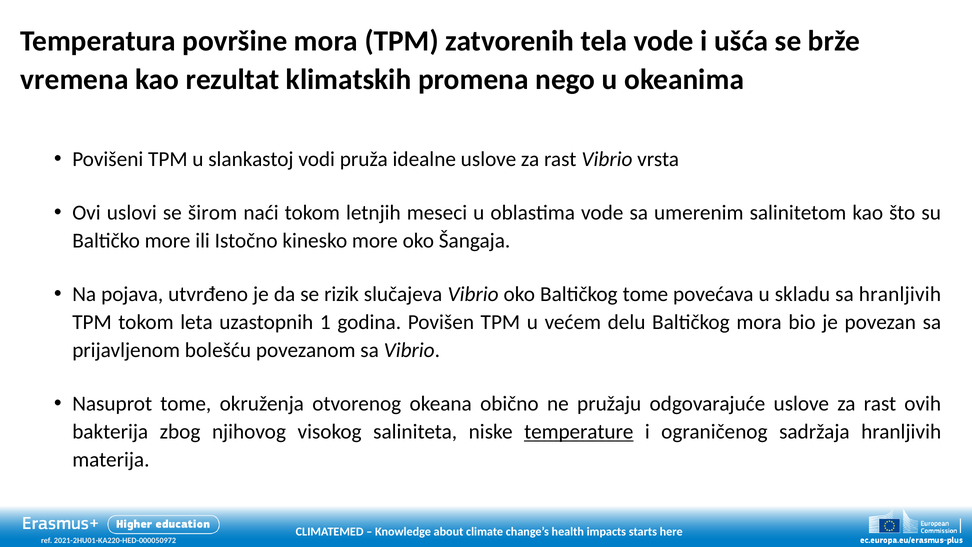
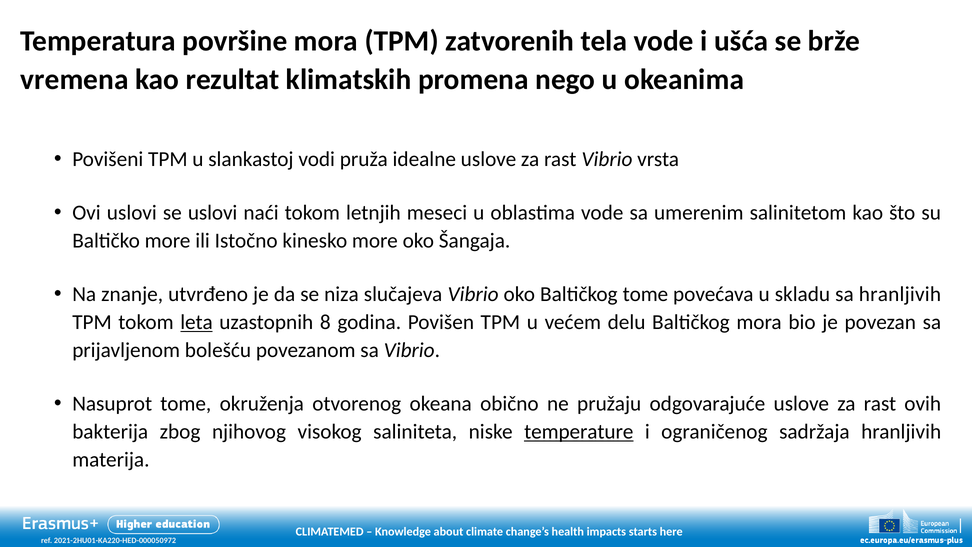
se širom: širom -> uslovi
pojava: pojava -> znanje
rizik: rizik -> niza
leta underline: none -> present
1: 1 -> 8
